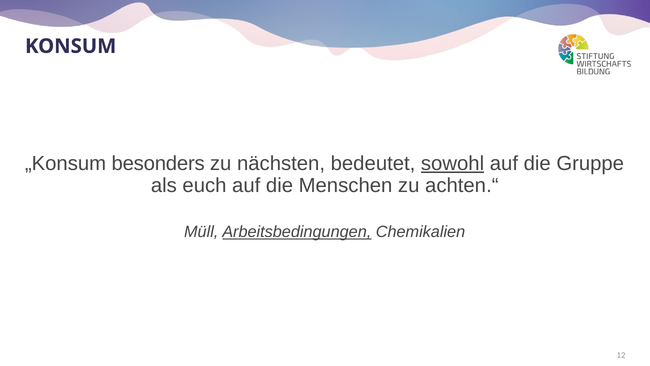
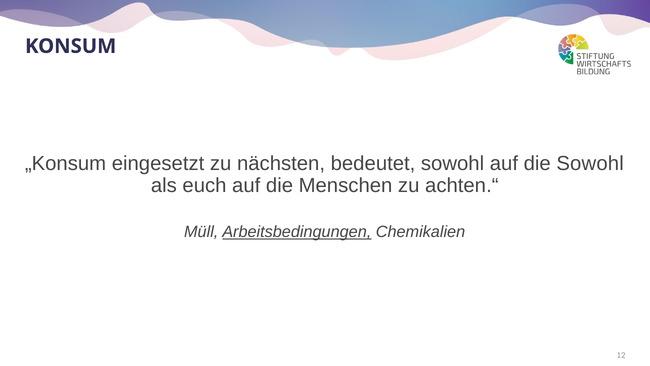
besonders: besonders -> eingesetzt
sowohl at (453, 163) underline: present -> none
die Gruppe: Gruppe -> Sowohl
